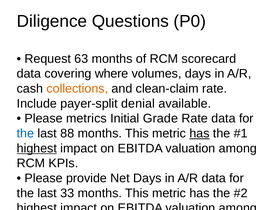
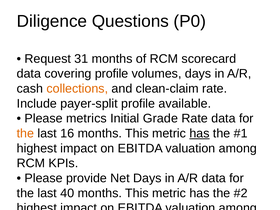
63: 63 -> 31
covering where: where -> profile
payer-split denial: denial -> profile
the at (25, 133) colour: blue -> orange
88: 88 -> 16
highest at (37, 148) underline: present -> none
33: 33 -> 40
